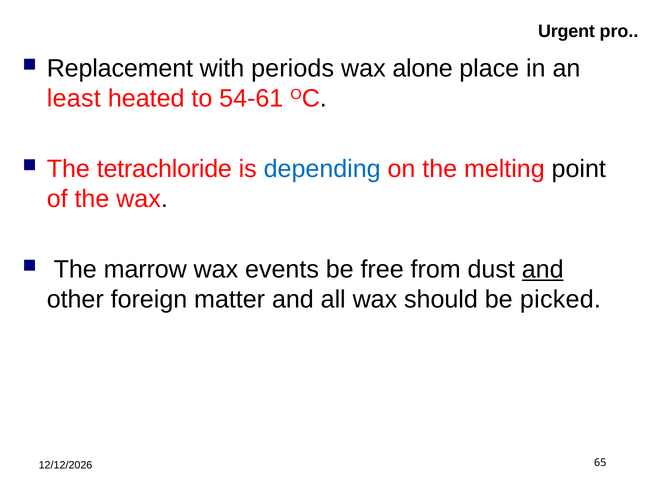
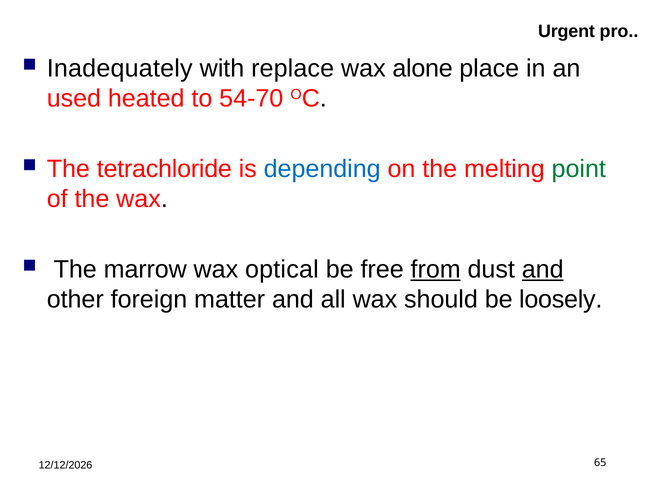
Replacement: Replacement -> Inadequately
periods: periods -> replace
least: least -> used
54-61: 54-61 -> 54-70
point colour: black -> green
events: events -> optical
from underline: none -> present
picked: picked -> loosely
